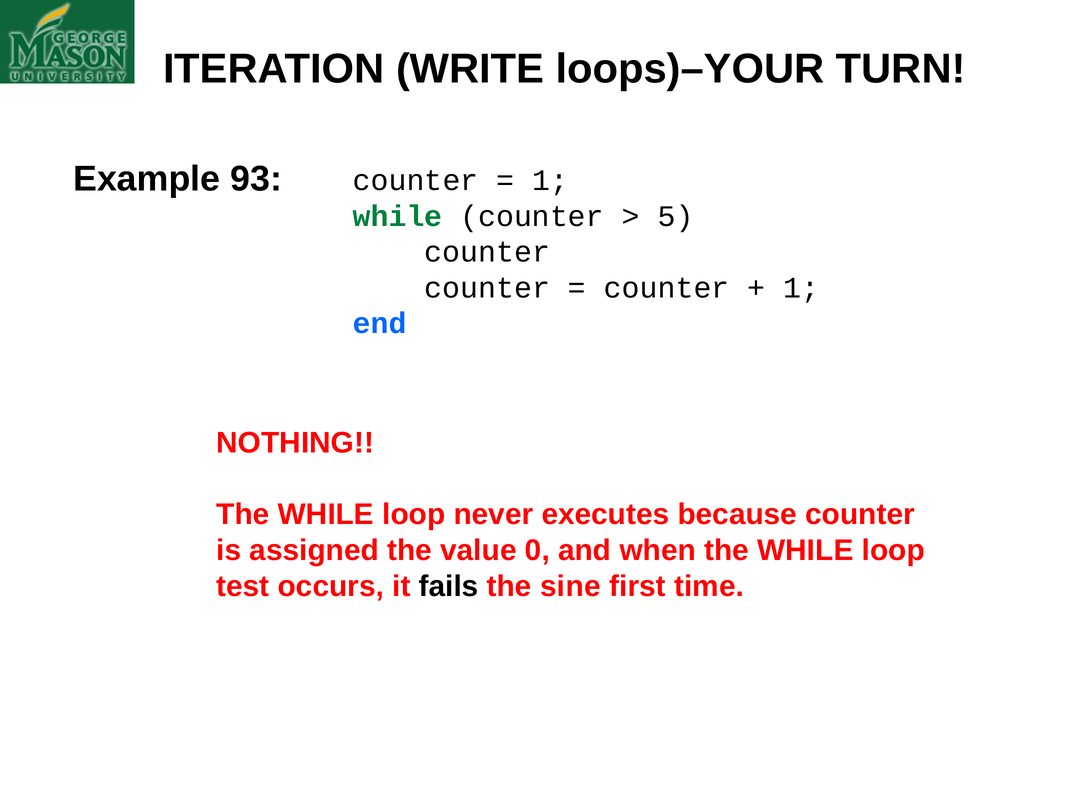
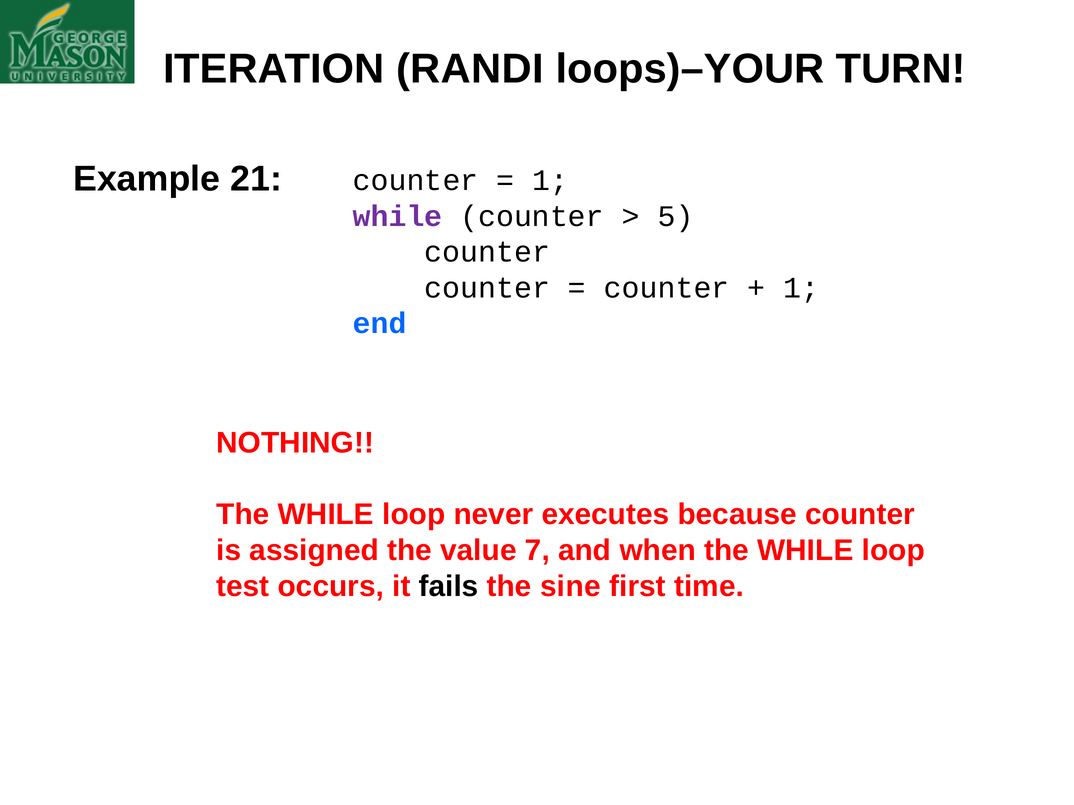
WRITE: WRITE -> RANDI
93: 93 -> 21
while at (398, 216) colour: green -> purple
0: 0 -> 7
